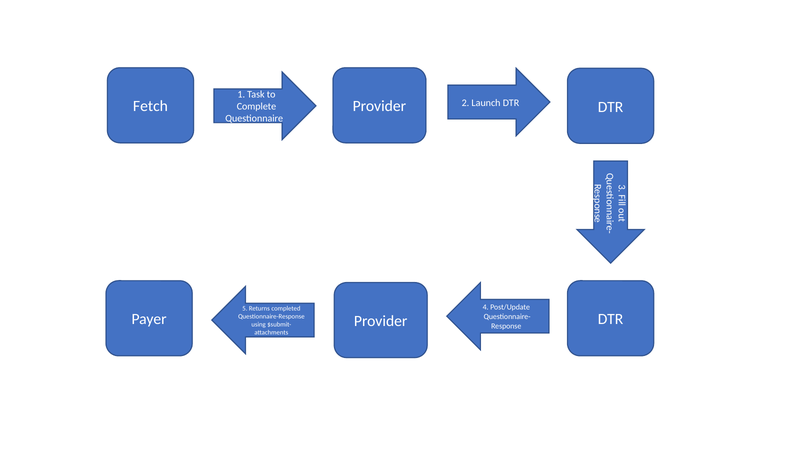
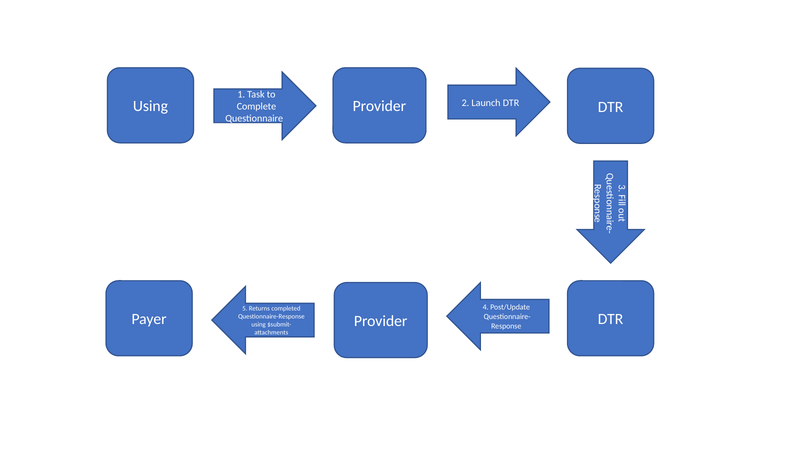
Fetch at (150, 106): Fetch -> Using
